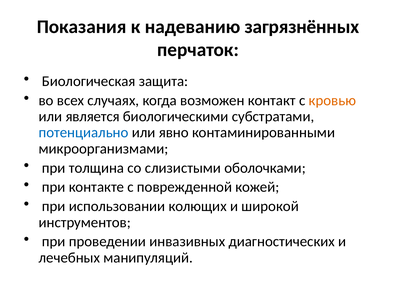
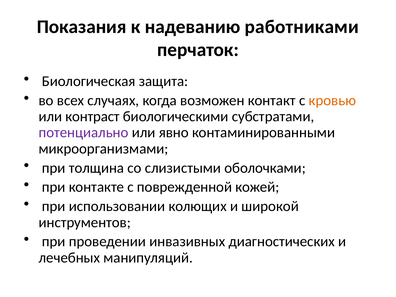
загрязнённых: загрязнённых -> работниками
является: является -> контраст
потенциально colour: blue -> purple
